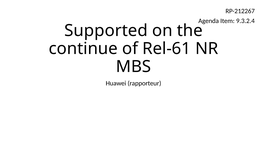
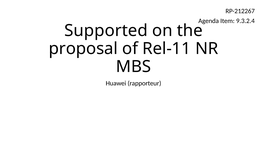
continue: continue -> proposal
Rel-61: Rel-61 -> Rel-11
